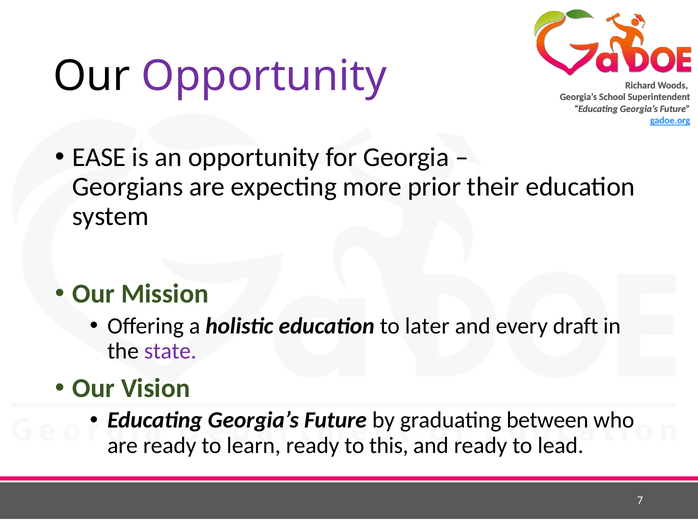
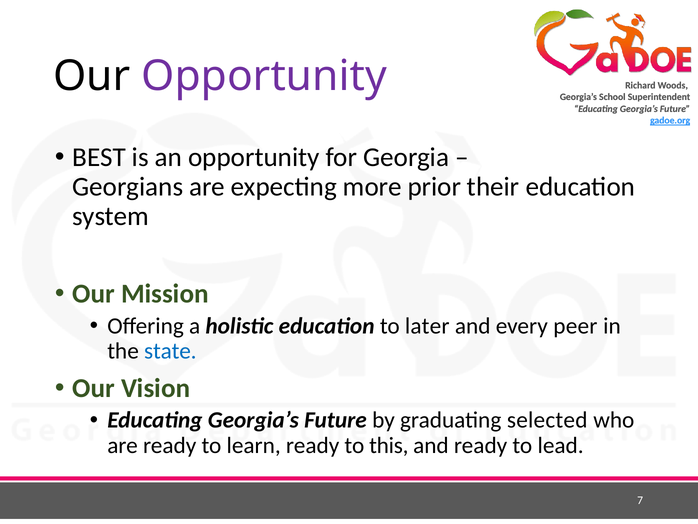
EASE: EASE -> BEST
draft: draft -> peer
state colour: purple -> blue
between: between -> selected
